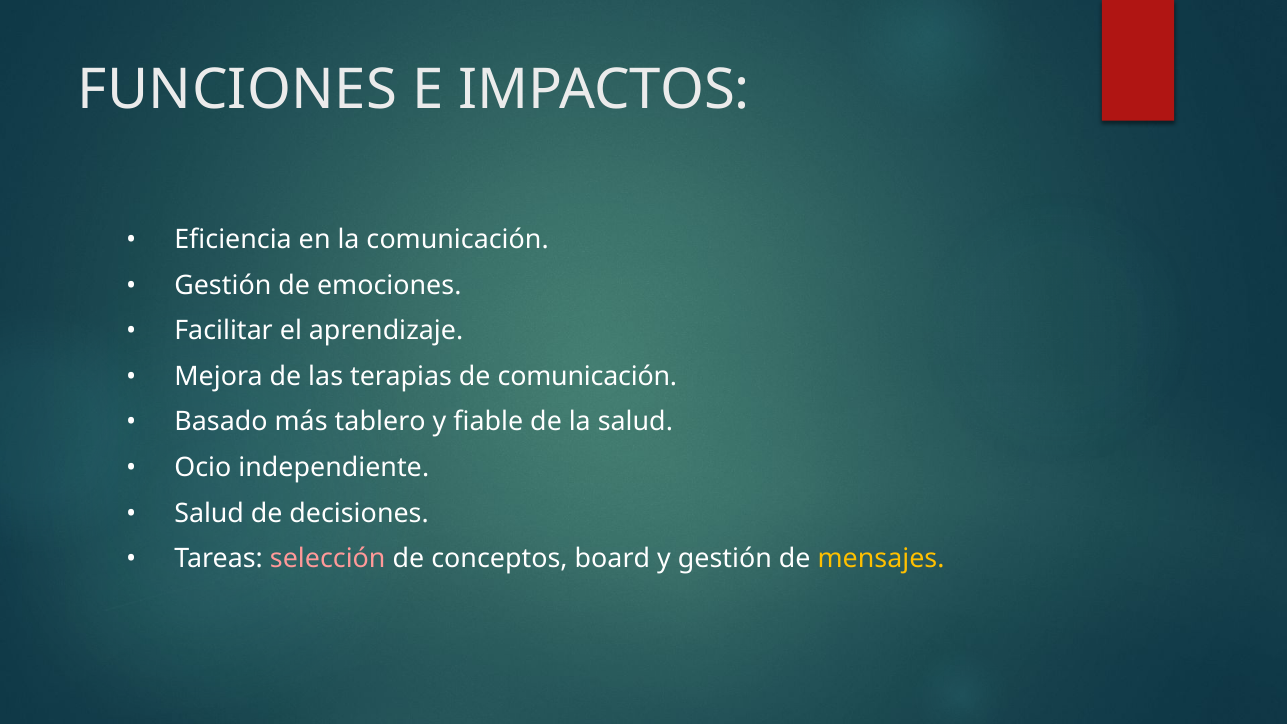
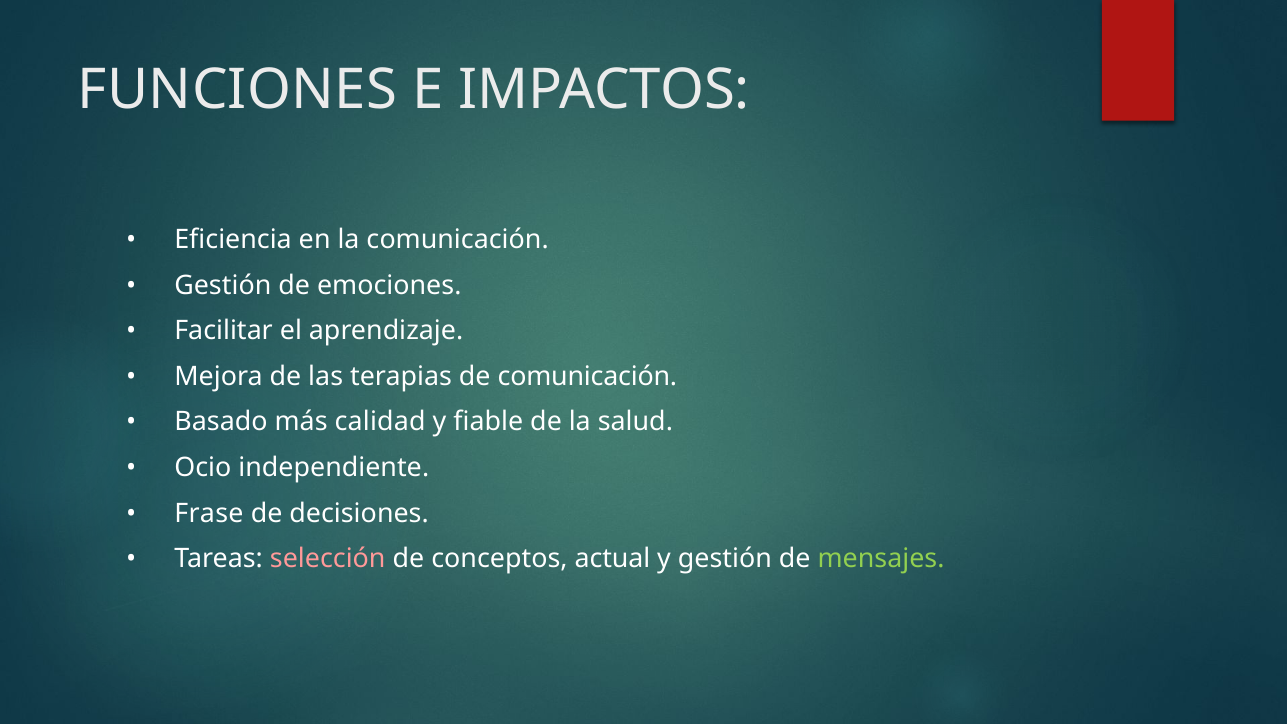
tablero: tablero -> calidad
Salud at (209, 513): Salud -> Frase
board: board -> actual
mensajes colour: yellow -> light green
